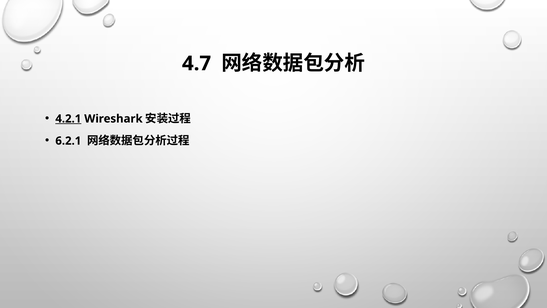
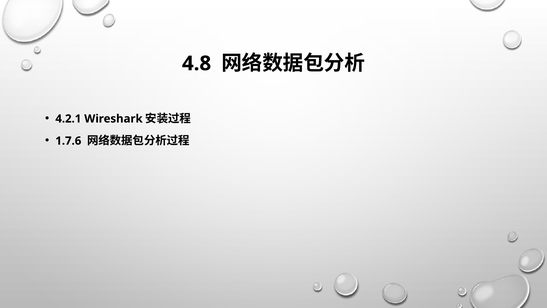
4.7: 4.7 -> 4.8
4.2.1 underline: present -> none
6.2.1: 6.2.1 -> 1.7.6
